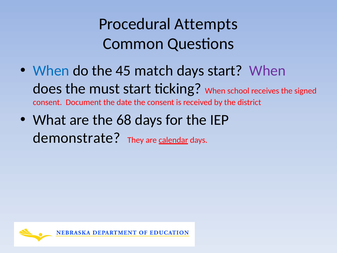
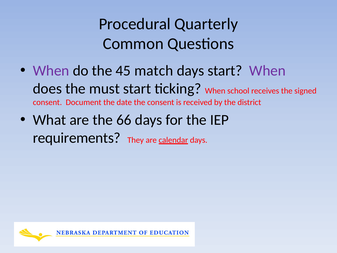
Attempts: Attempts -> Quarterly
When at (51, 71) colour: blue -> purple
68: 68 -> 66
demonstrate: demonstrate -> requirements
